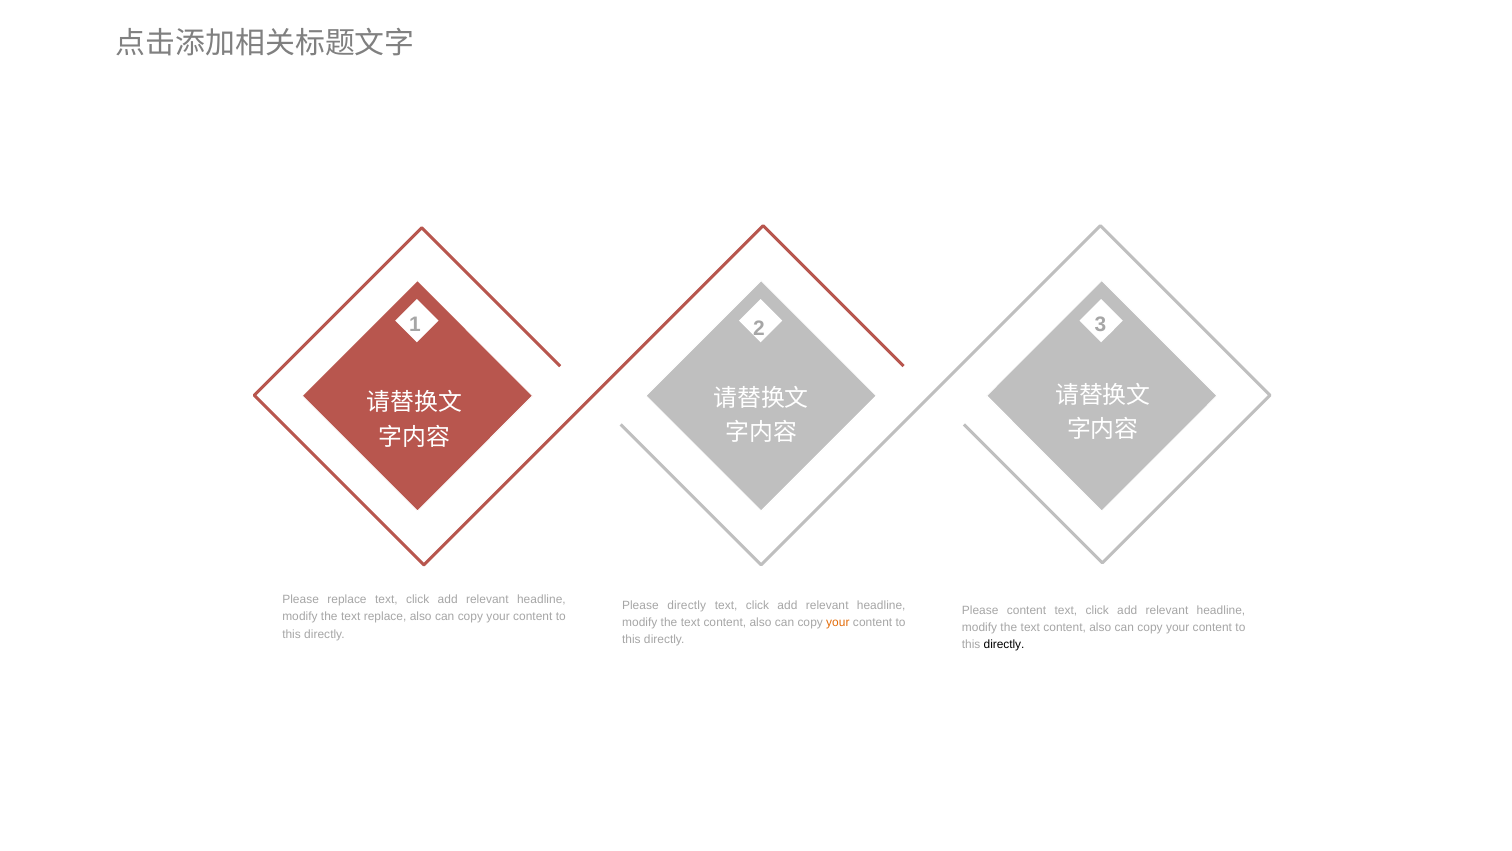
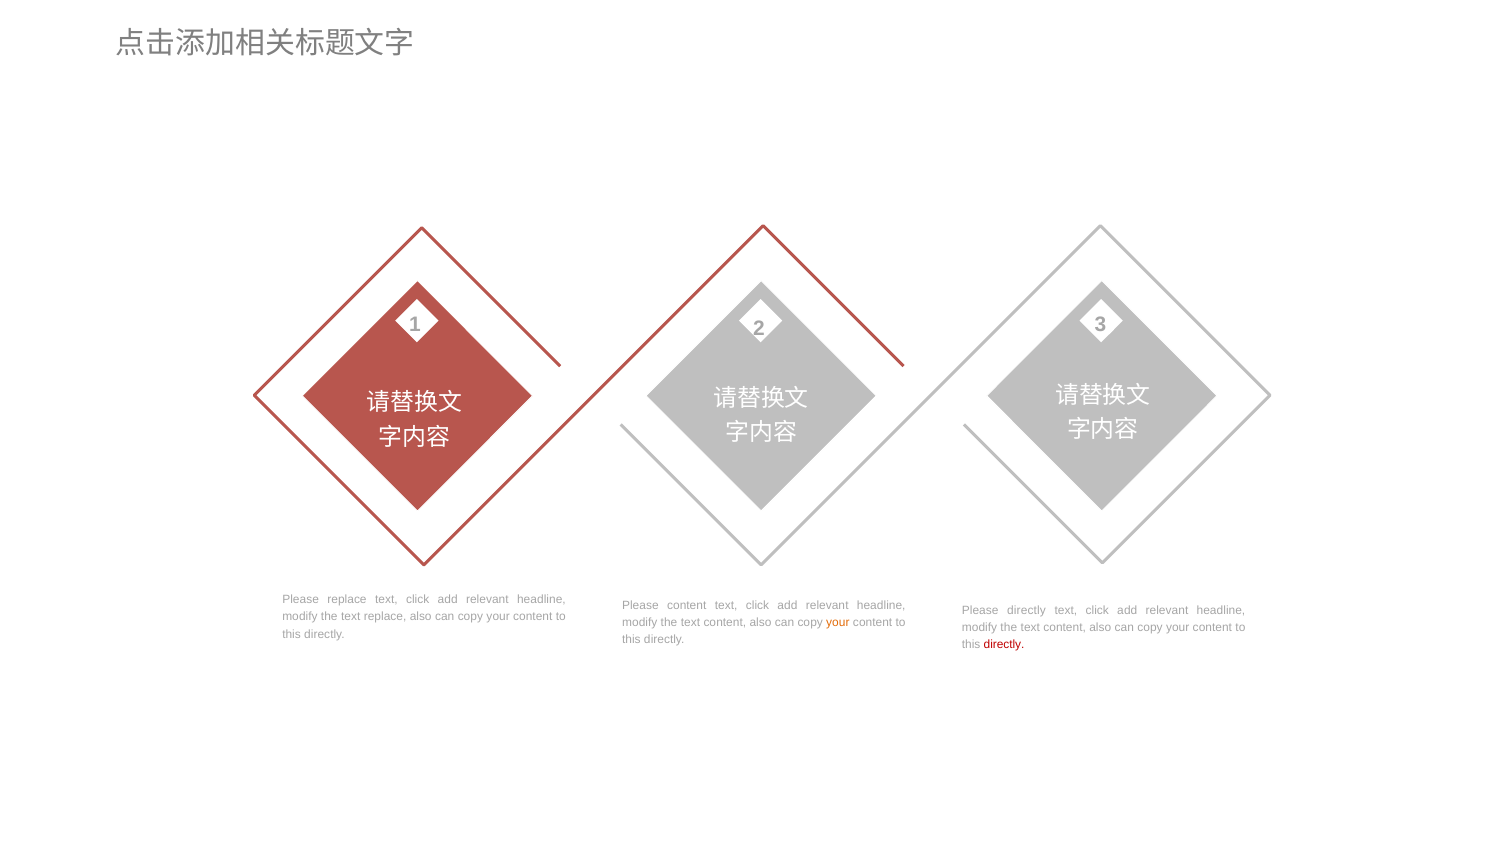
Please directly: directly -> content
Please content: content -> directly
directly at (1004, 644) colour: black -> red
